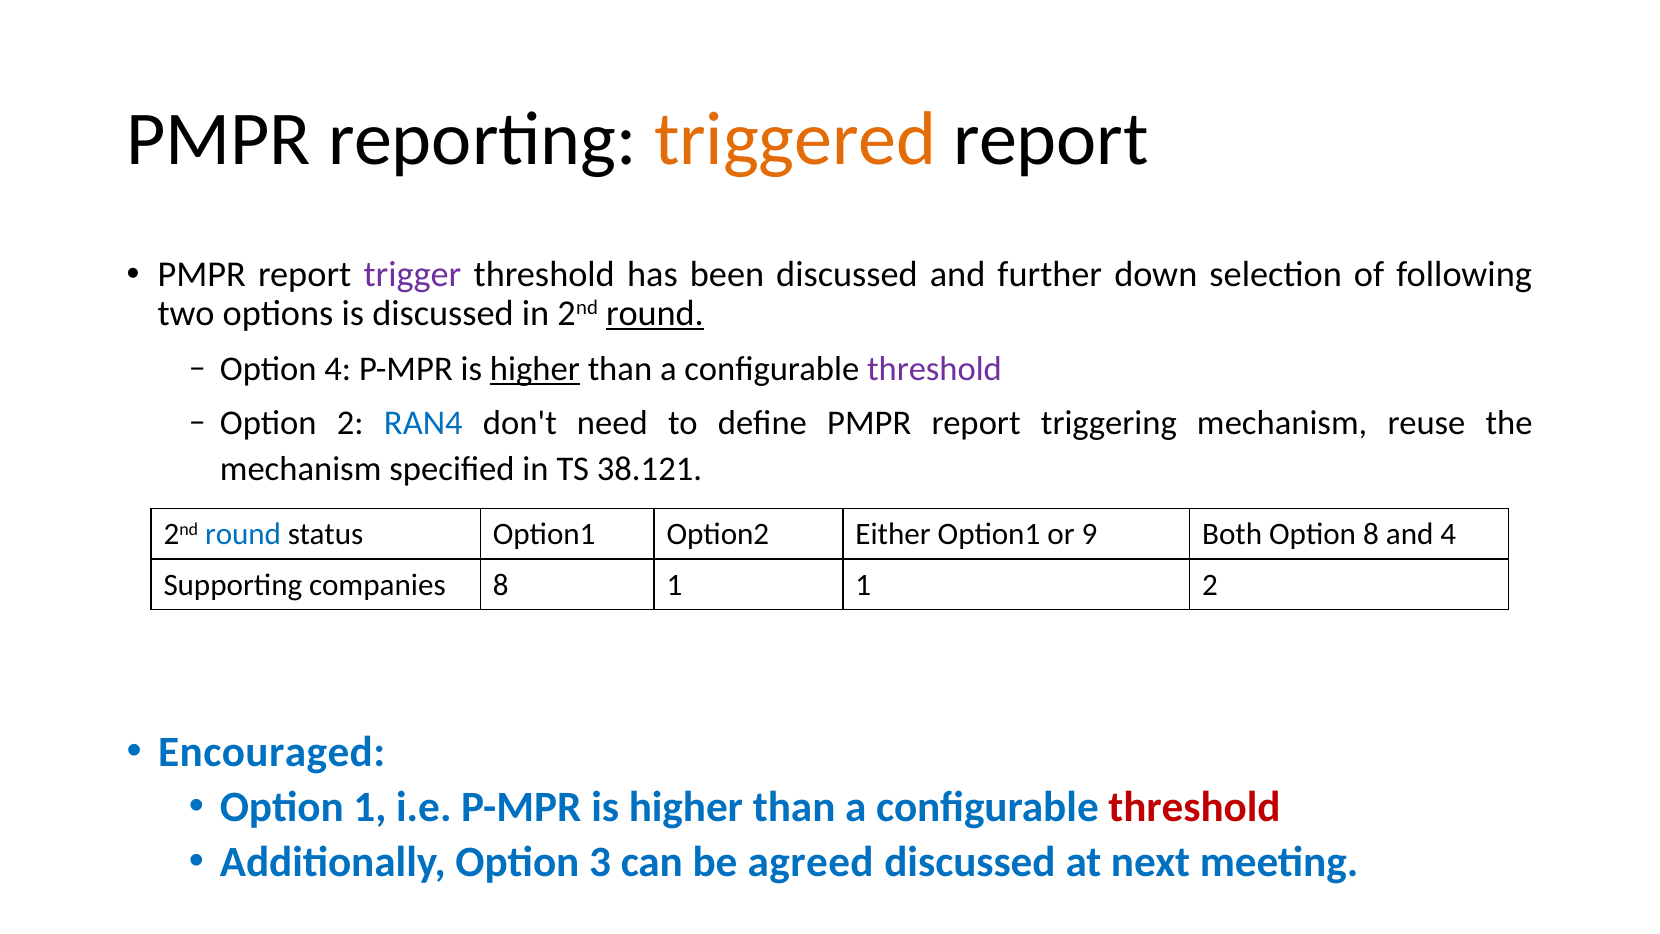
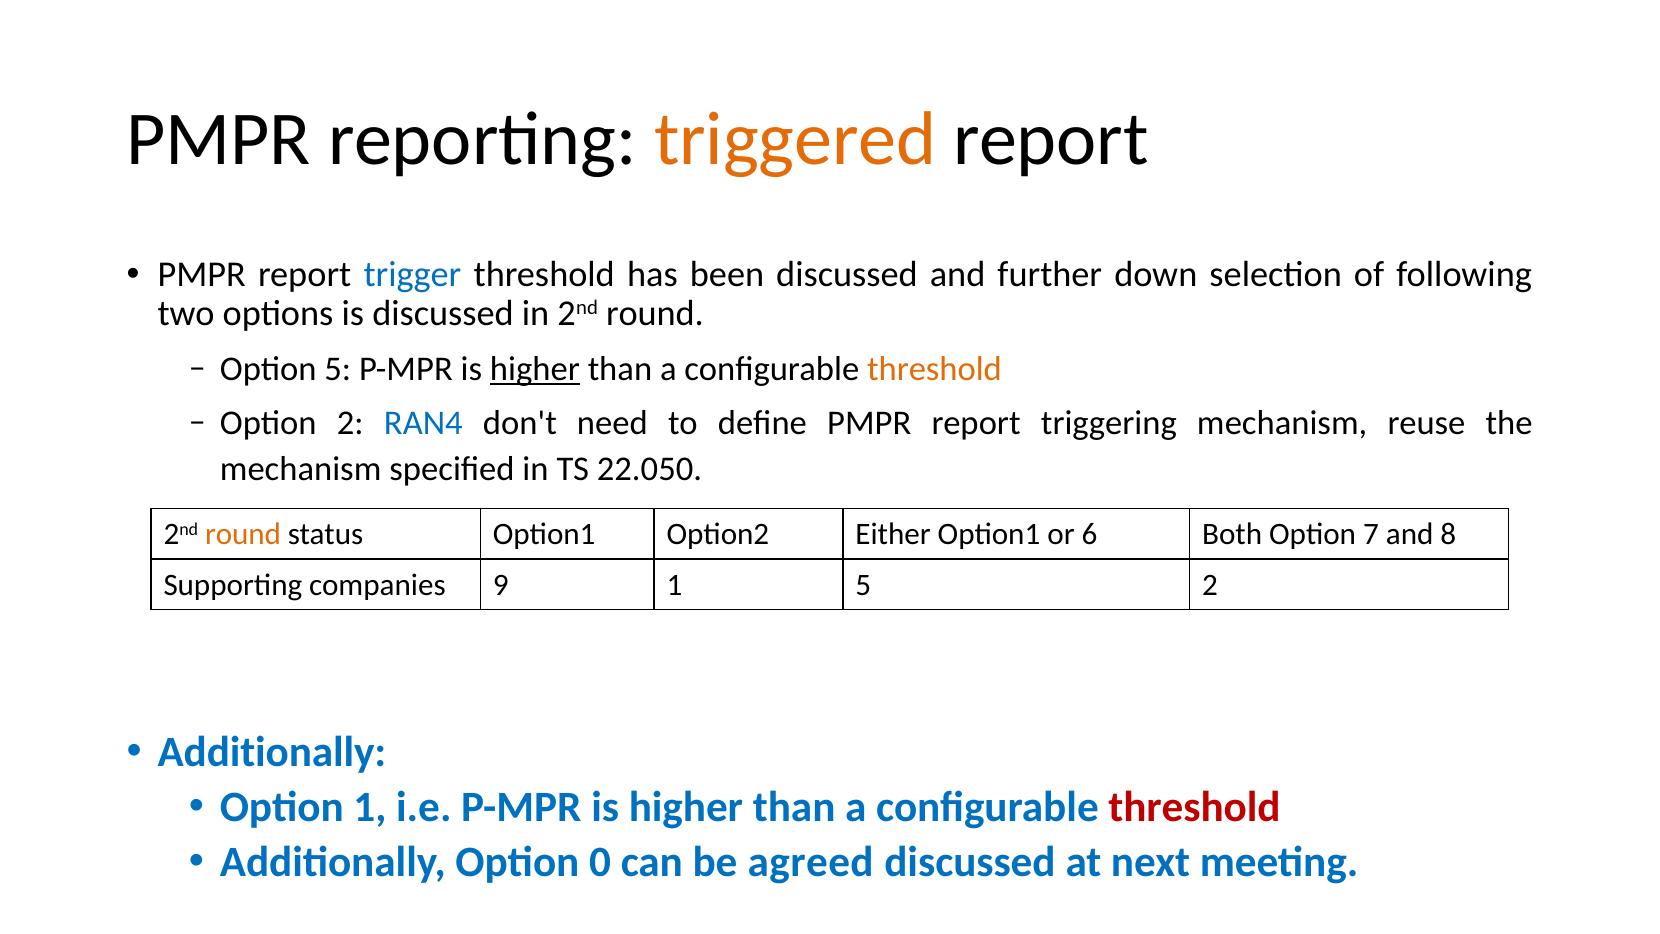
trigger colour: purple -> blue
round at (655, 313) underline: present -> none
Option 4: 4 -> 5
threshold at (935, 369) colour: purple -> orange
38.121: 38.121 -> 22.050
round at (243, 534) colour: blue -> orange
9: 9 -> 6
Option 8: 8 -> 7
and 4: 4 -> 8
companies 8: 8 -> 9
1 1: 1 -> 5
Encouraged at (272, 752): Encouraged -> Additionally
3: 3 -> 0
